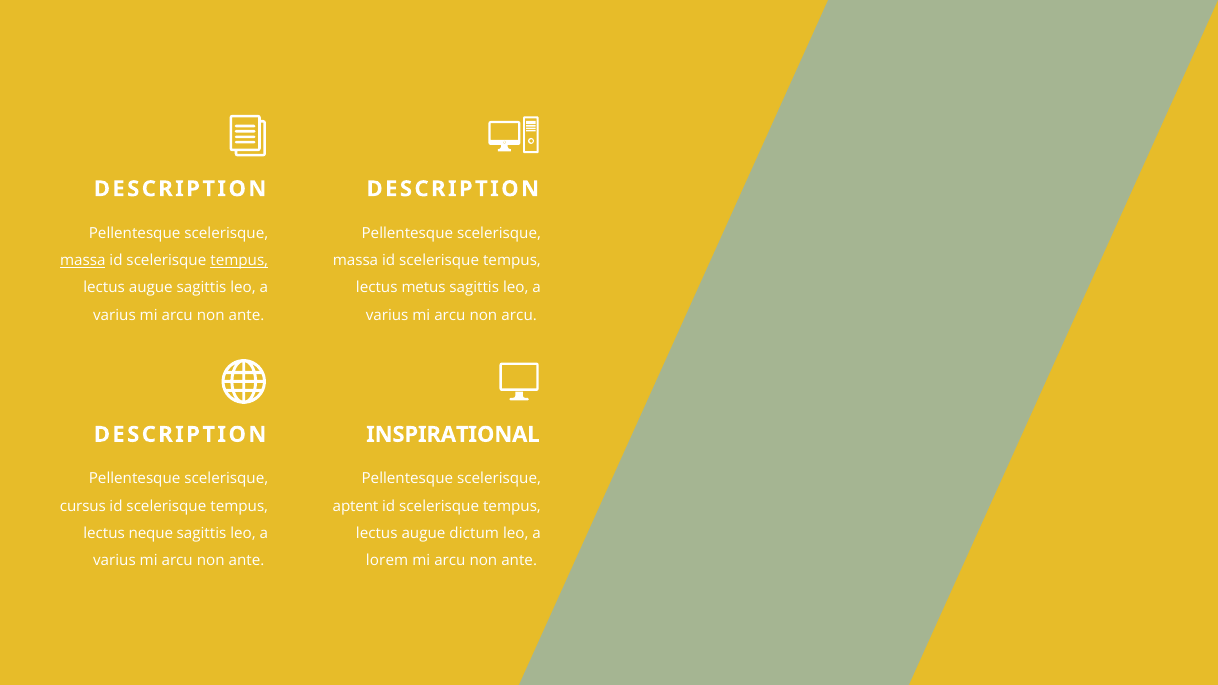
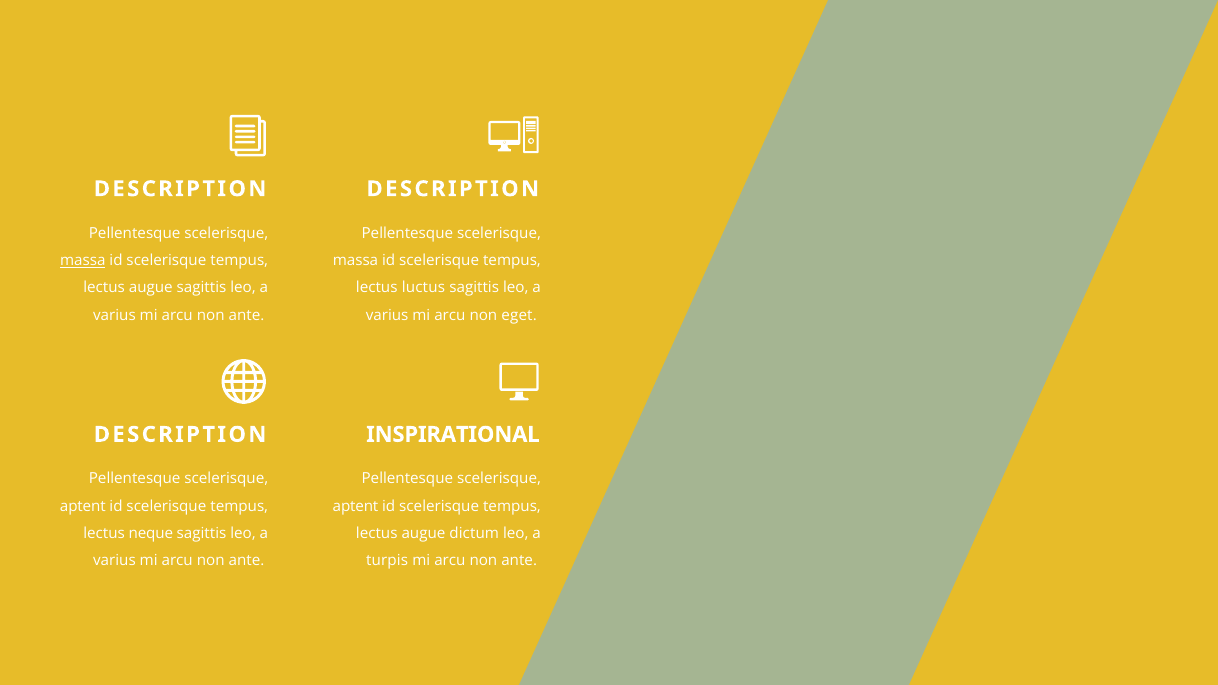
tempus at (239, 261) underline: present -> none
metus: metus -> luctus
non arcu: arcu -> eget
cursus at (83, 506): cursus -> aptent
lorem: lorem -> turpis
